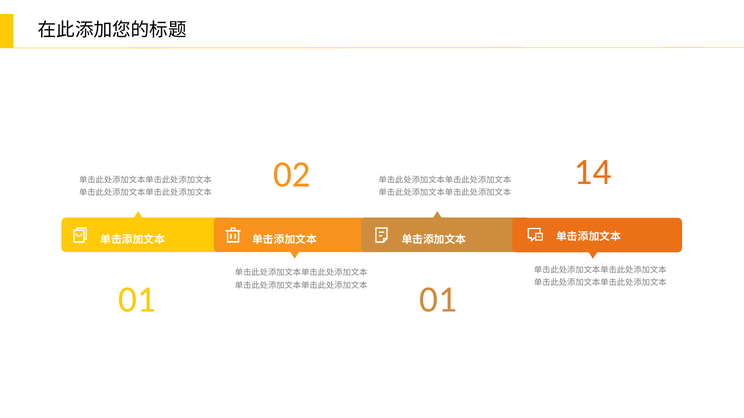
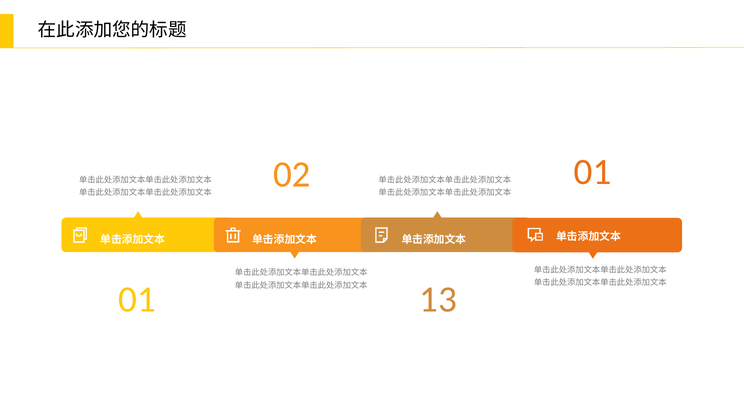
02 14: 14 -> 01
01 01: 01 -> 13
